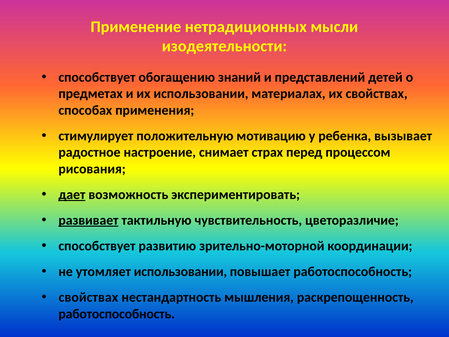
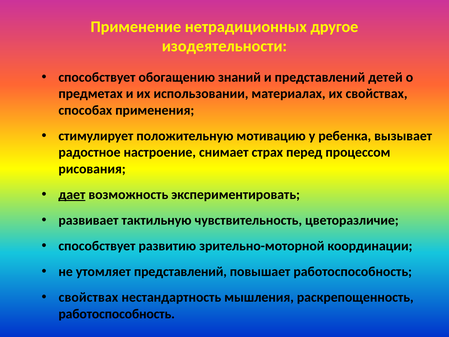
мысли: мысли -> другое
развивает underline: present -> none
утомляет использовании: использовании -> представлений
